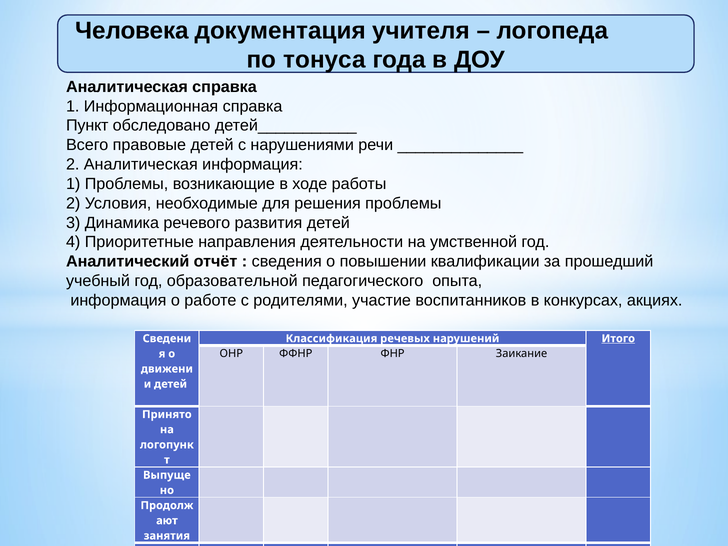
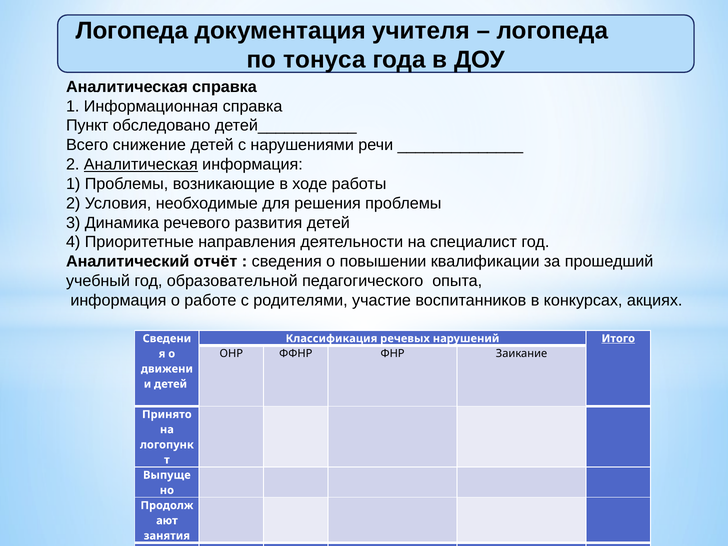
Человека at (132, 31): Человека -> Логопеда
правовые: правовые -> снижение
Аналитическая at (141, 164) underline: none -> present
умственной: умственной -> специалист
